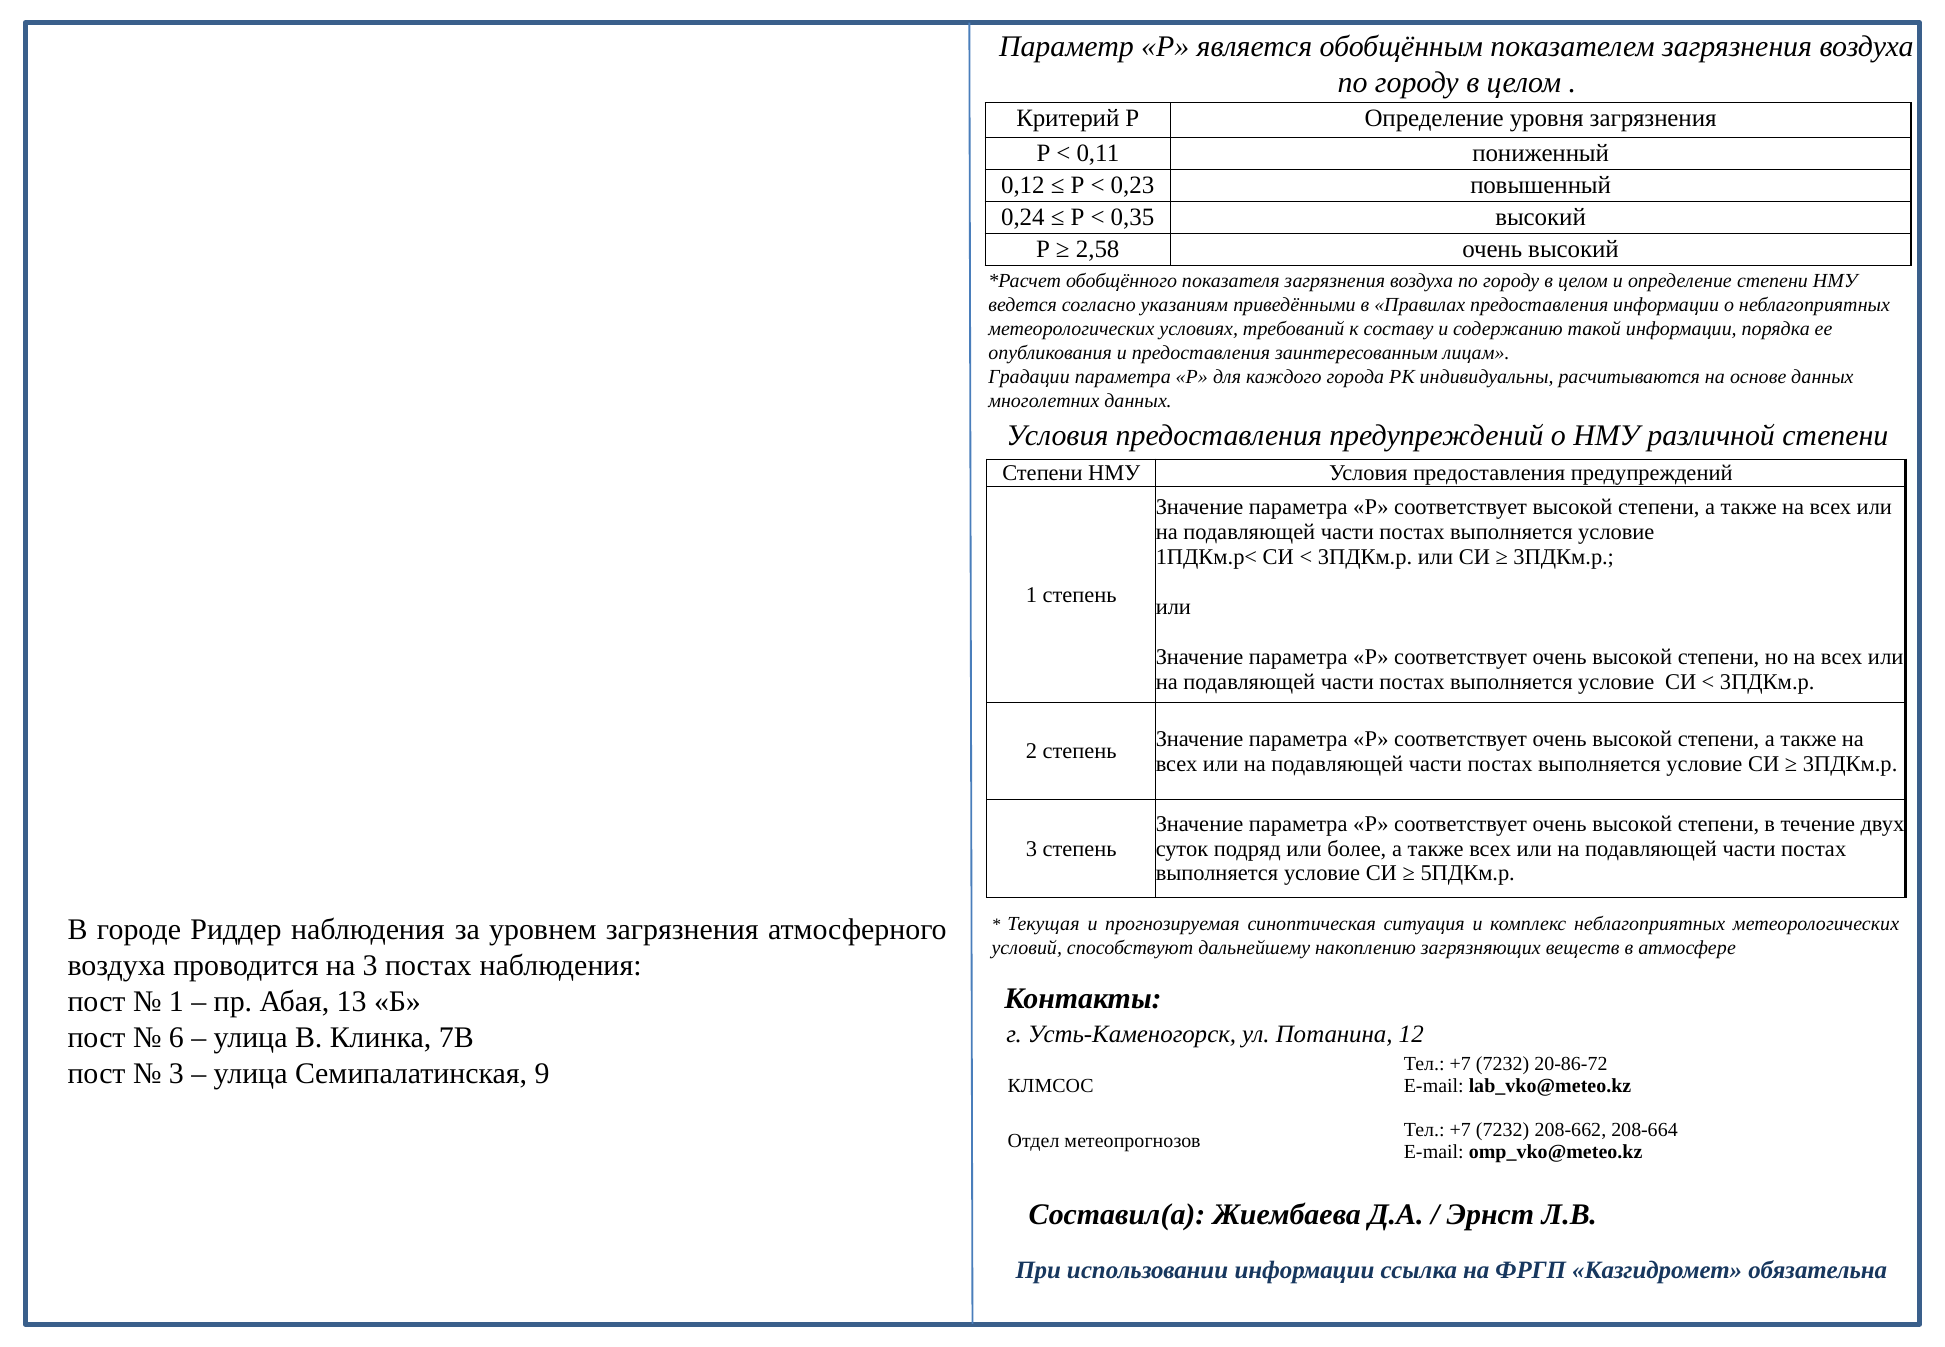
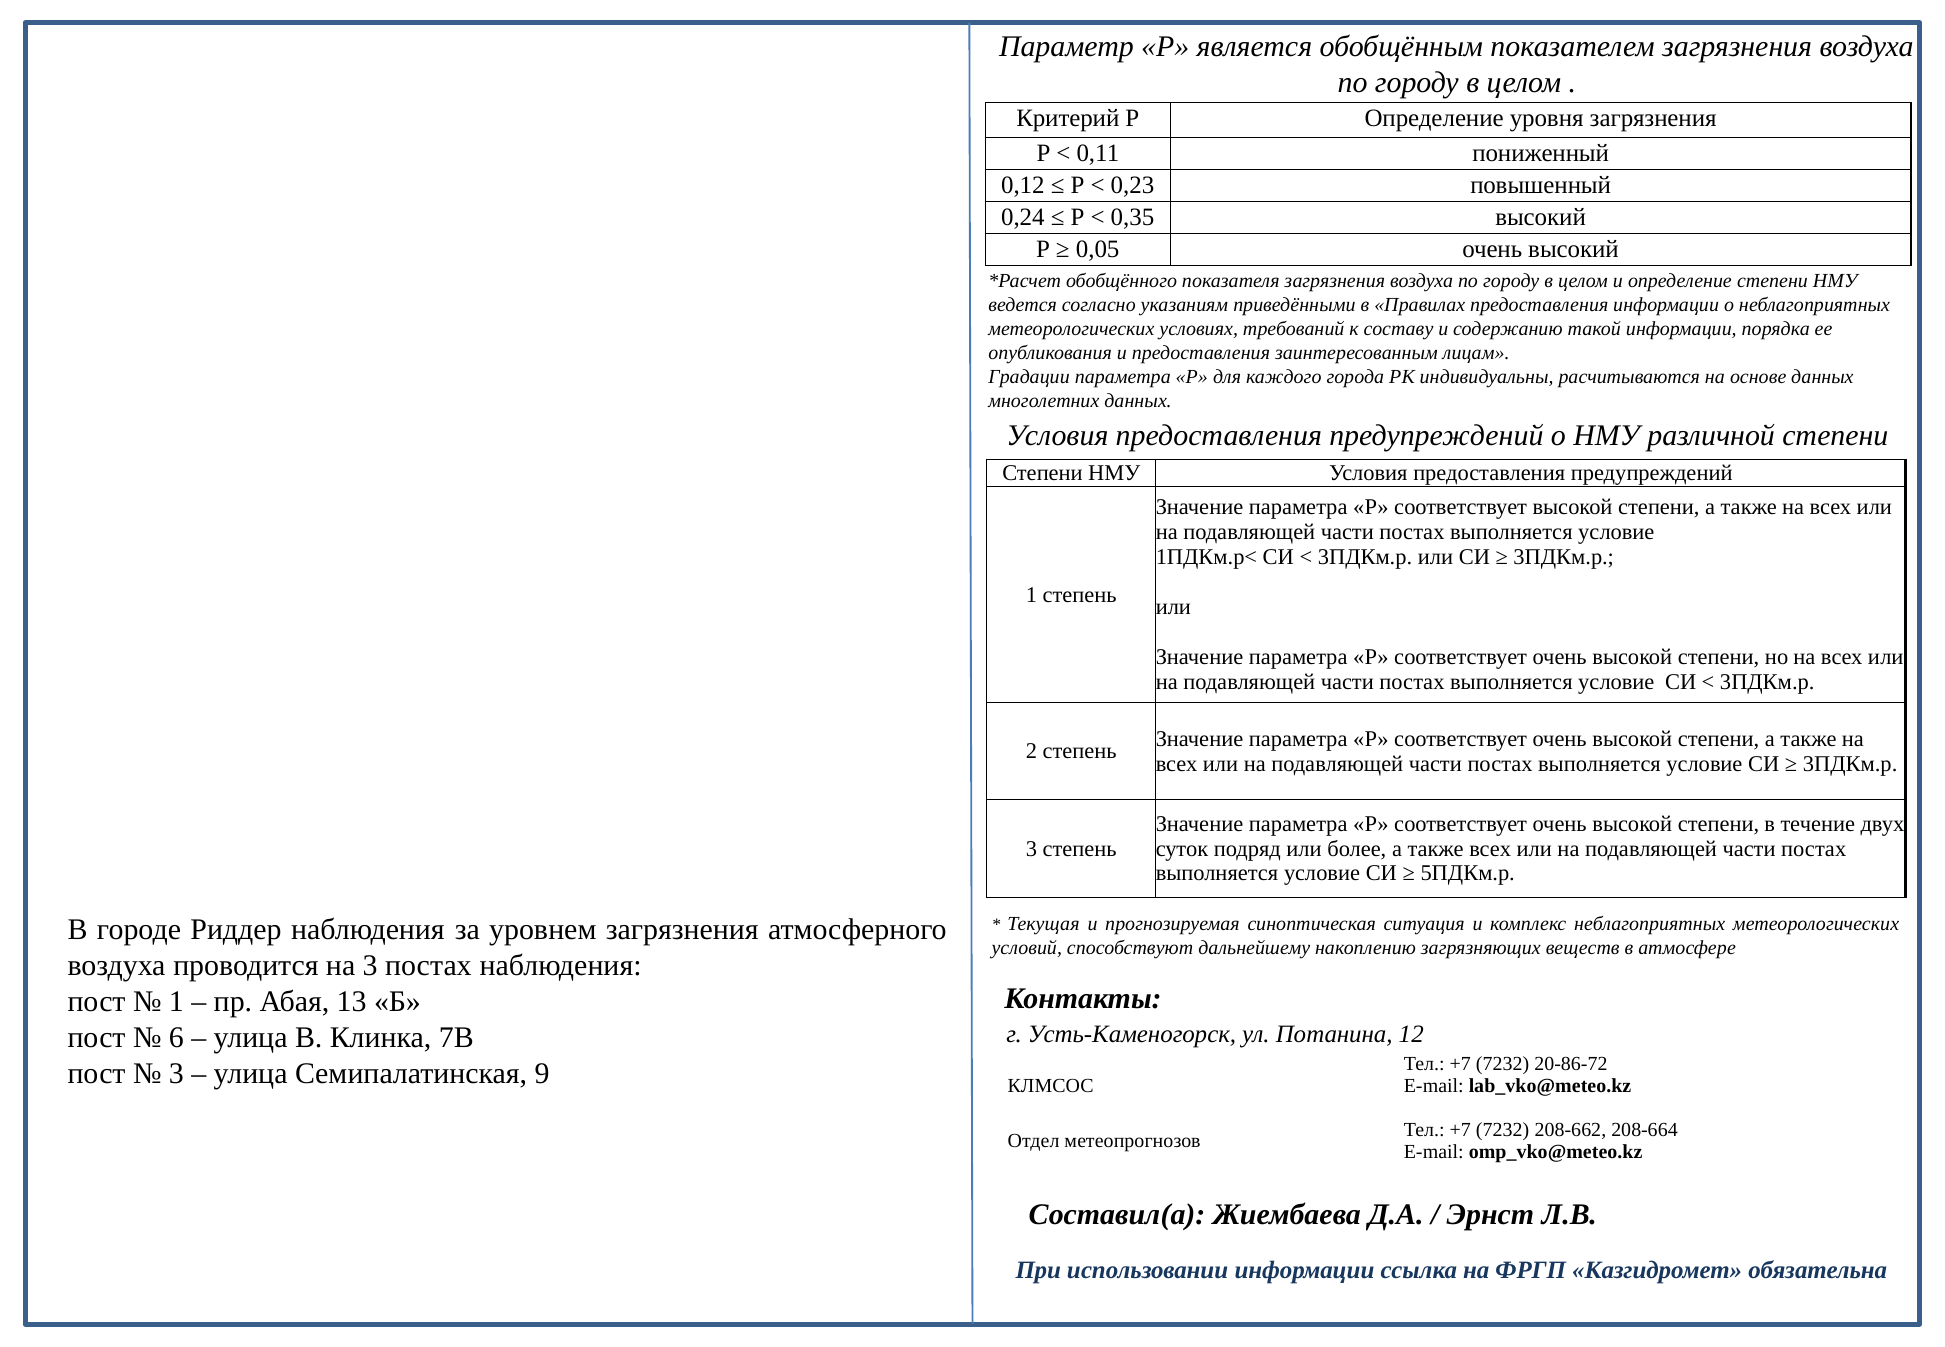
2,58: 2,58 -> 0,05
